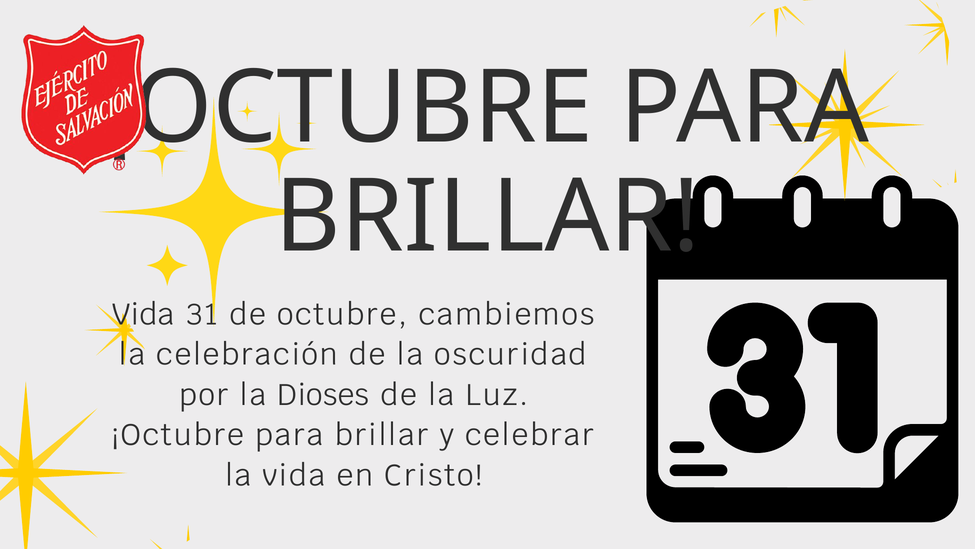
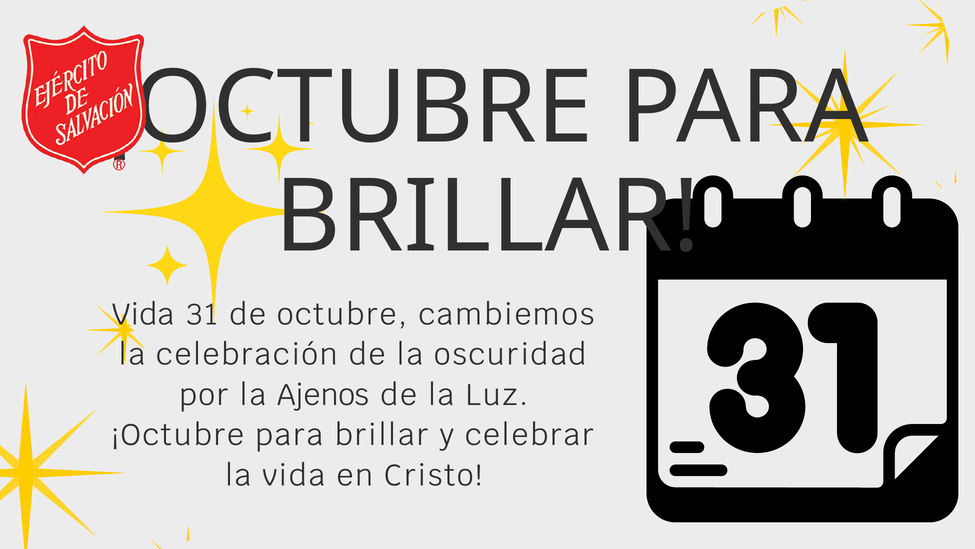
Dioses: Dioses -> Ajenos
